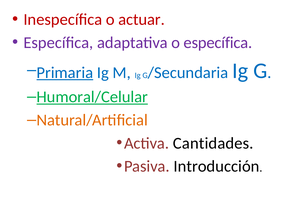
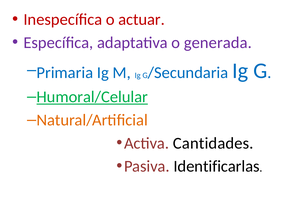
o específica: específica -> generada
Primaria underline: present -> none
Introducción: Introducción -> Identificarlas
